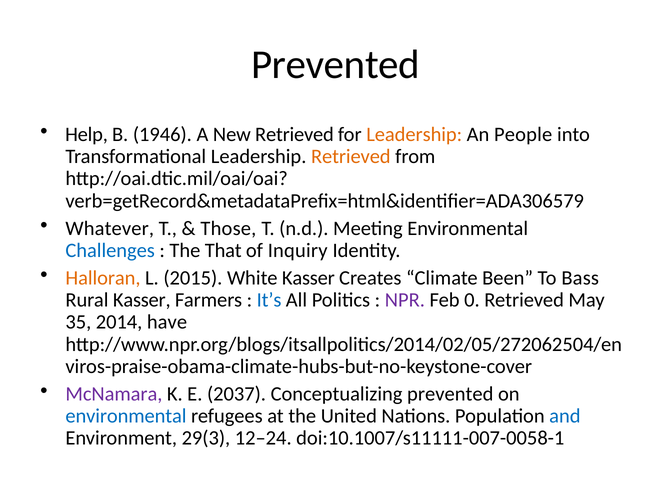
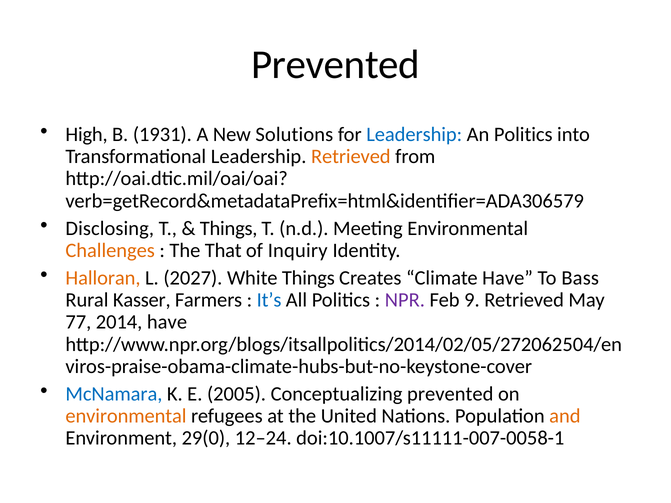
Help: Help -> High
1946: 1946 -> 1931
New Retrieved: Retrieved -> Solutions
Leadership at (414, 135) colour: orange -> blue
An People: People -> Politics
Whatever: Whatever -> Disclosing
Those at (228, 228): Those -> Things
Challenges colour: blue -> orange
2015: 2015 -> 2027
White Kasser: Kasser -> Things
Climate Been: Been -> Have
0: 0 -> 9
35: 35 -> 77
McNamara colour: purple -> blue
2037: 2037 -> 2005
environmental at (126, 416) colour: blue -> orange
and colour: blue -> orange
29(3: 29(3 -> 29(0
